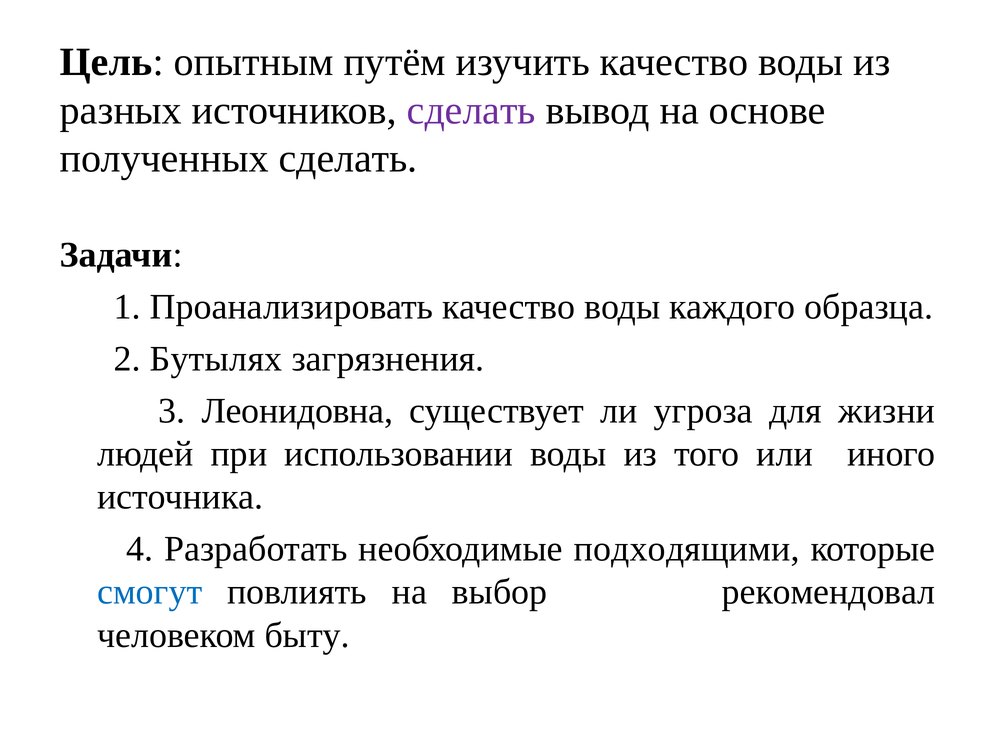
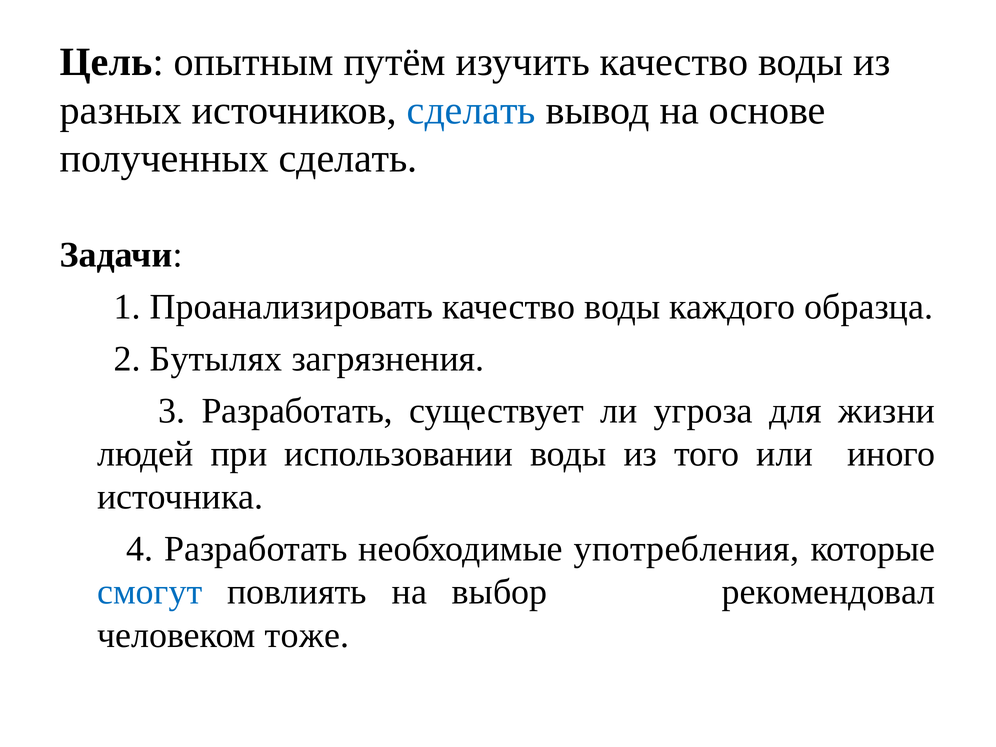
сделать at (471, 110) colour: purple -> blue
3 Леонидовна: Леонидовна -> Разработать
подходящими: подходящими -> употребления
быту: быту -> тоже
